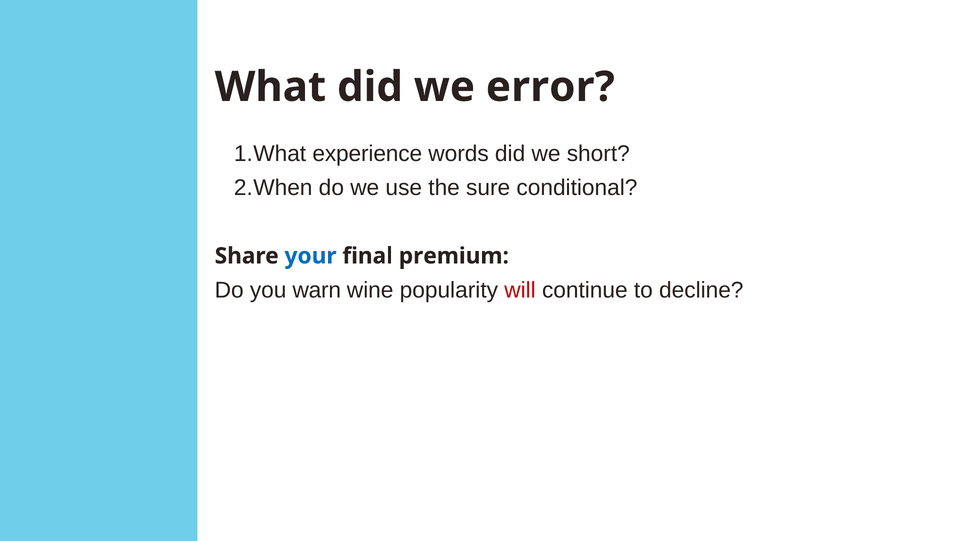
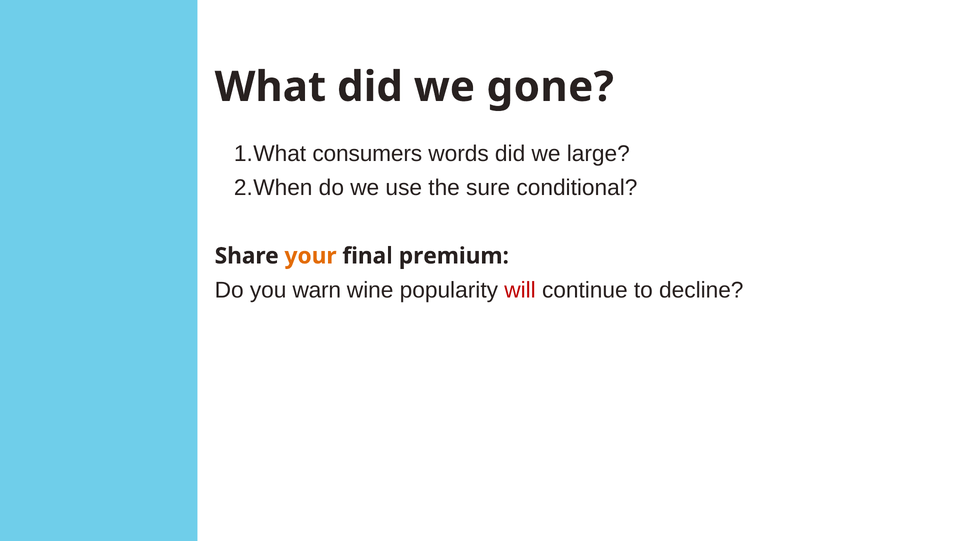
error: error -> gone
experience: experience -> consumers
short: short -> large
your colour: blue -> orange
